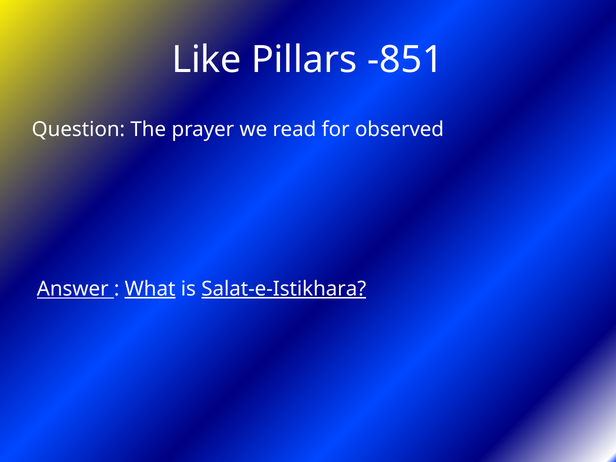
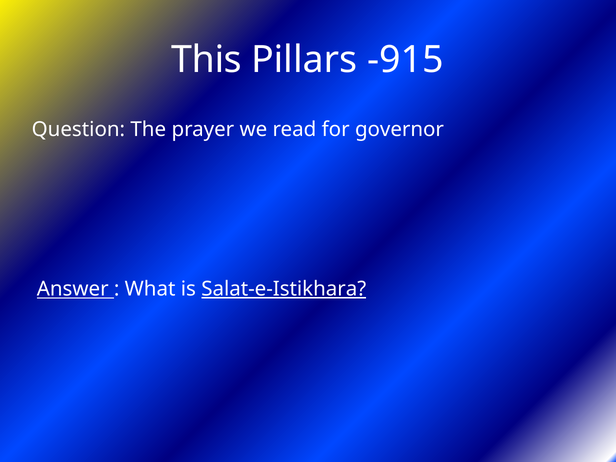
Like: Like -> This
-851: -851 -> -915
observed: observed -> governor
What underline: present -> none
